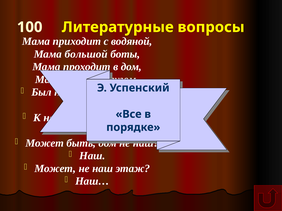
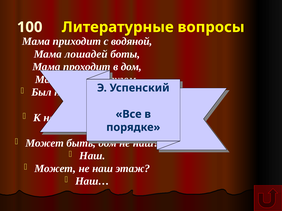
большой: большой -> лошадей
